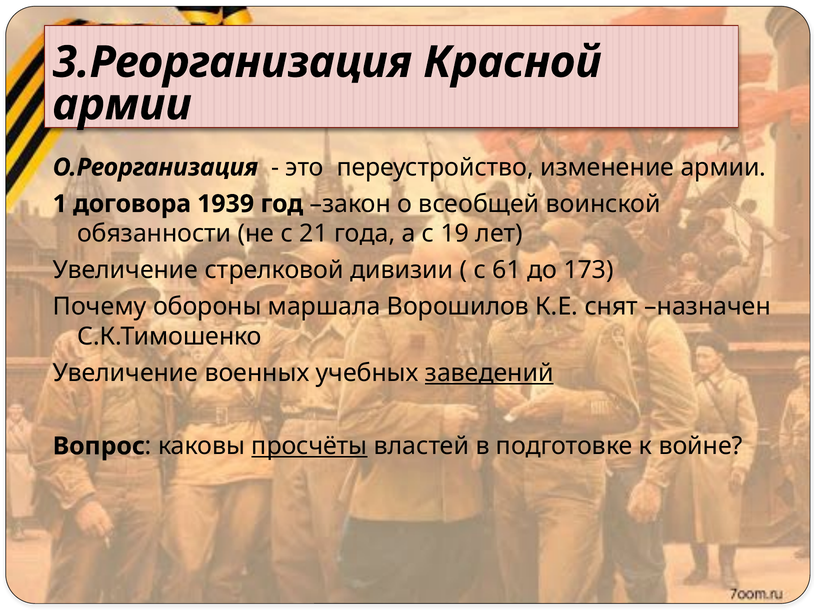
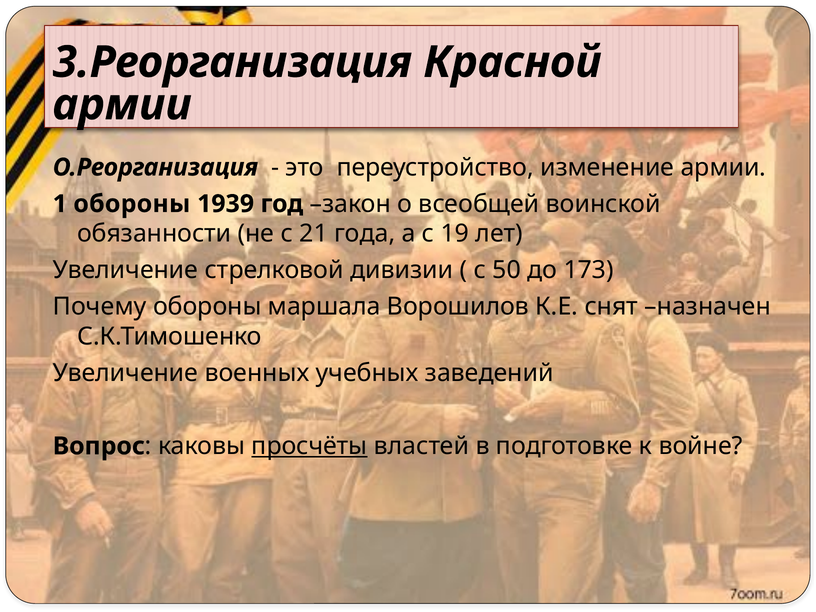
1 договора: договора -> обороны
61: 61 -> 50
заведений underline: present -> none
